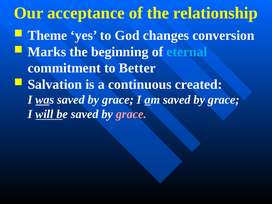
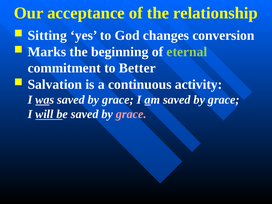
Theme: Theme -> Sitting
eternal colour: light blue -> light green
created: created -> activity
